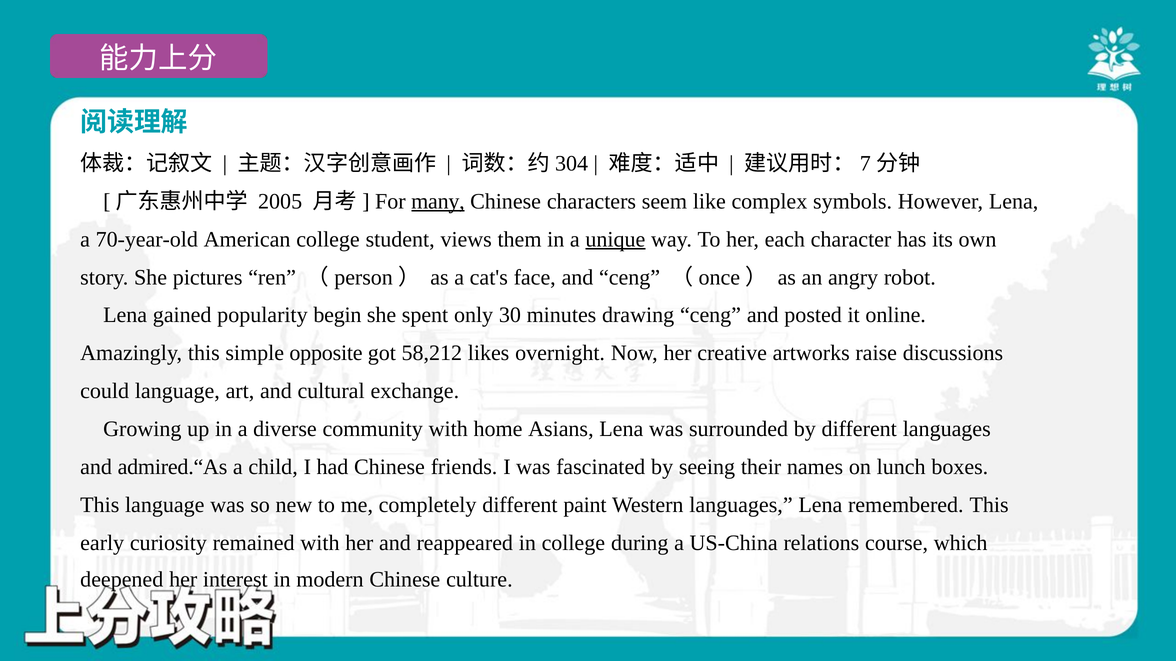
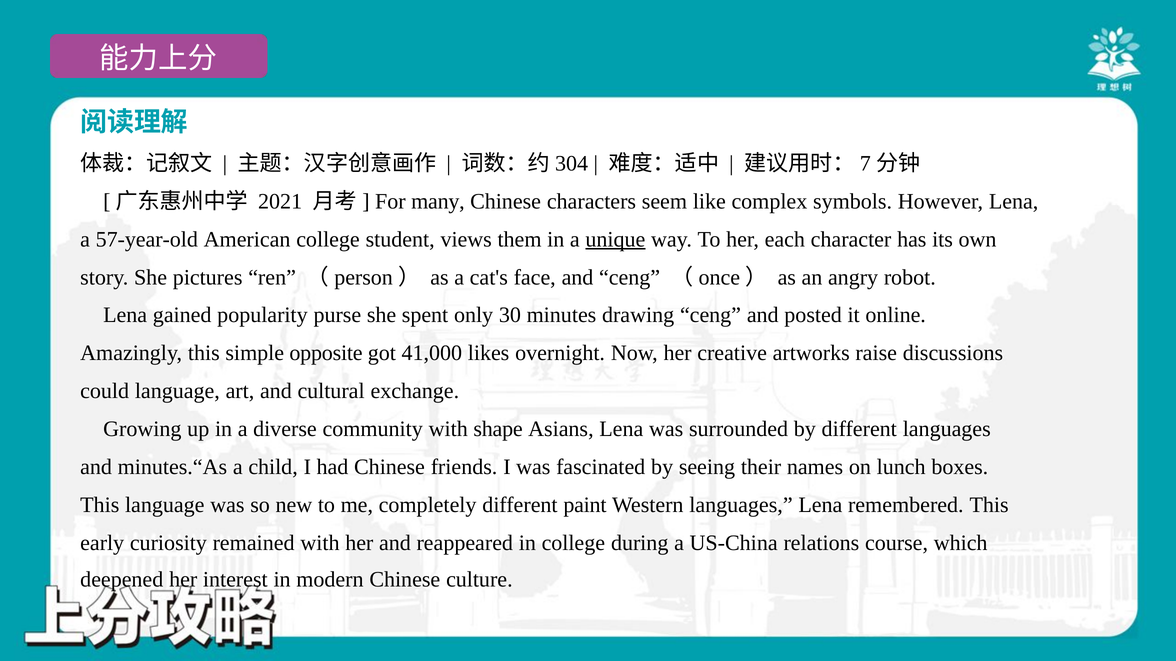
2005: 2005 -> 2021
many underline: present -> none
70-year-old: 70-year-old -> 57-year-old
begin: begin -> purse
58,212: 58,212 -> 41,000
home: home -> shape
admired.“As: admired.“As -> minutes.“As
